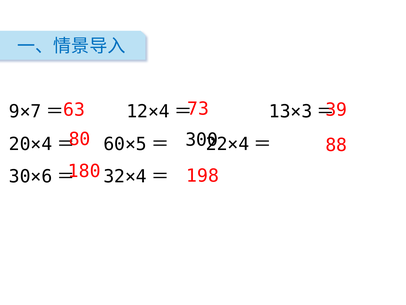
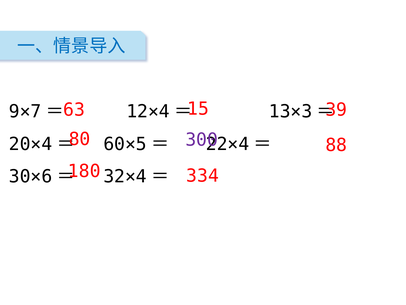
73: 73 -> 15
300 colour: black -> purple
198: 198 -> 334
